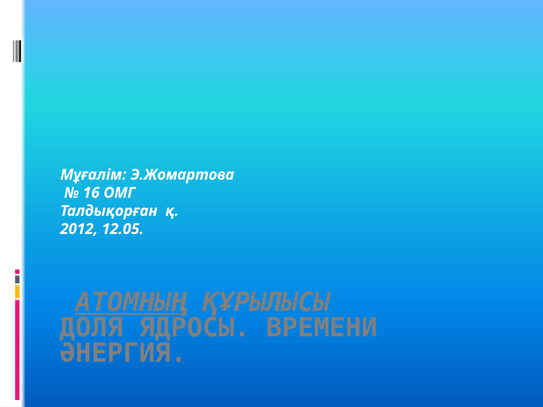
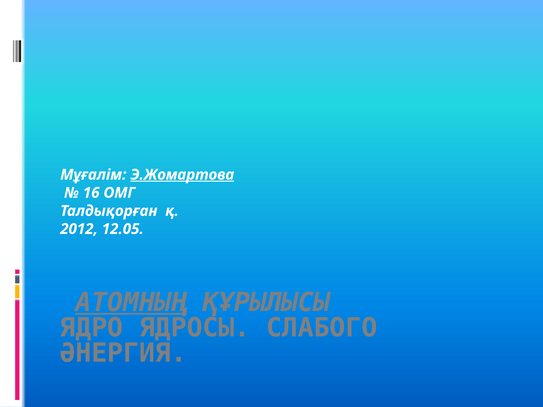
Э.Жомартова underline: none -> present
ДОЛЯ: ДОЛЯ -> ЯДРО
ВРЕМЕНИ: ВРЕМЕНИ -> СЛАБОГО
